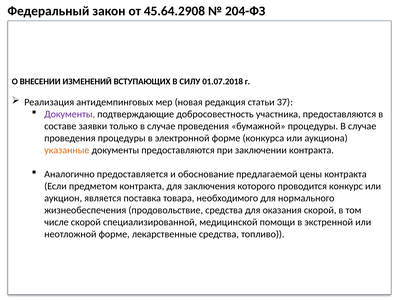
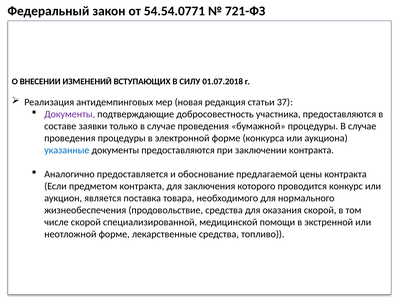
45.64.2908: 45.64.2908 -> 54.54.0771
204-ФЗ: 204-ФЗ -> 721-ФЗ
указанные colour: orange -> blue
